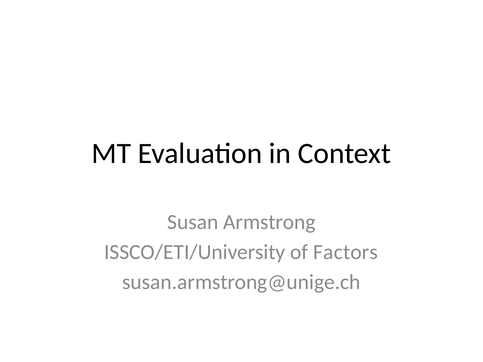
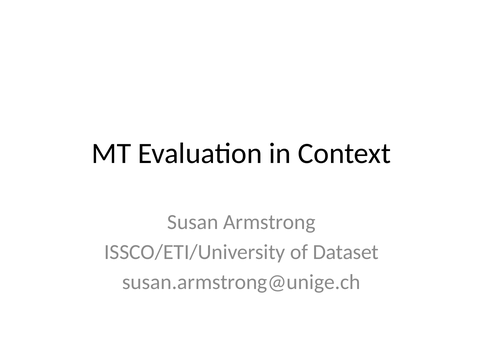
Factors: Factors -> Dataset
